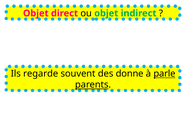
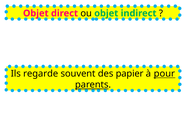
donne: donne -> papier
parle: parle -> pour
